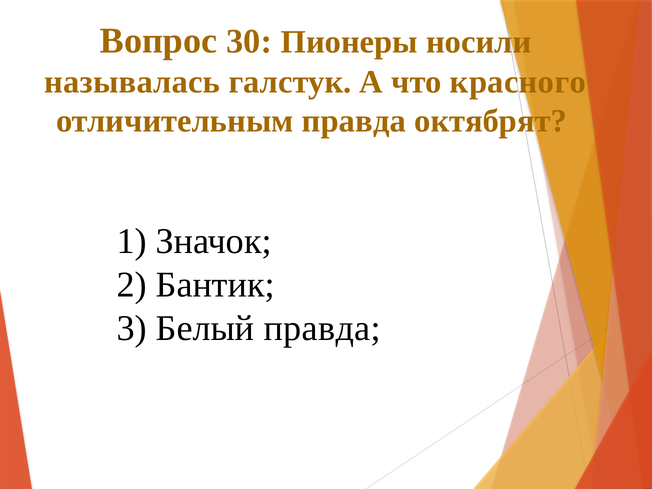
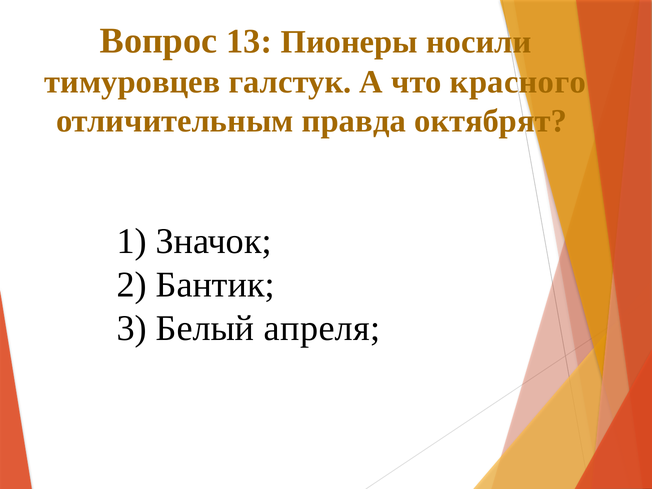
30: 30 -> 13
называлась: называлась -> тимуровцев
Белый правда: правда -> апреля
